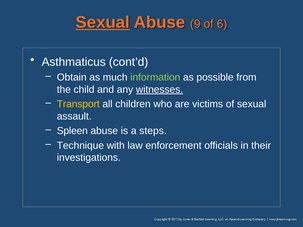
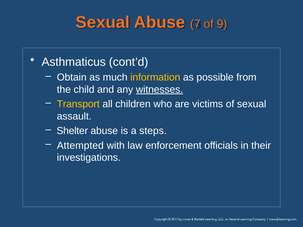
Sexual at (103, 22) underline: present -> none
9: 9 -> 7
6: 6 -> 9
information colour: light green -> yellow
Spleen: Spleen -> Shelter
Technique: Technique -> Attempted
